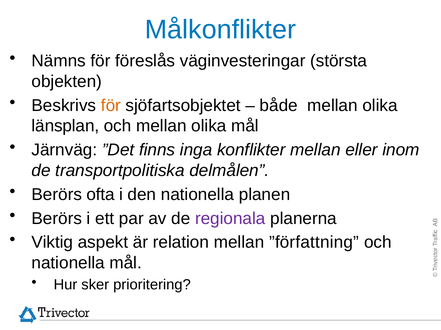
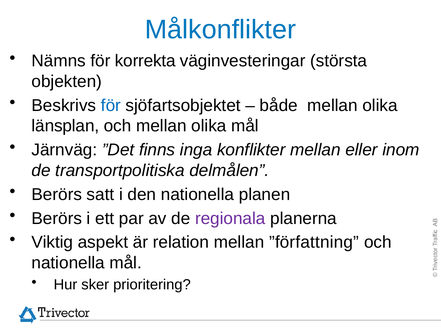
föreslås: föreslås -> korrekta
för at (111, 106) colour: orange -> blue
ofta: ofta -> satt
